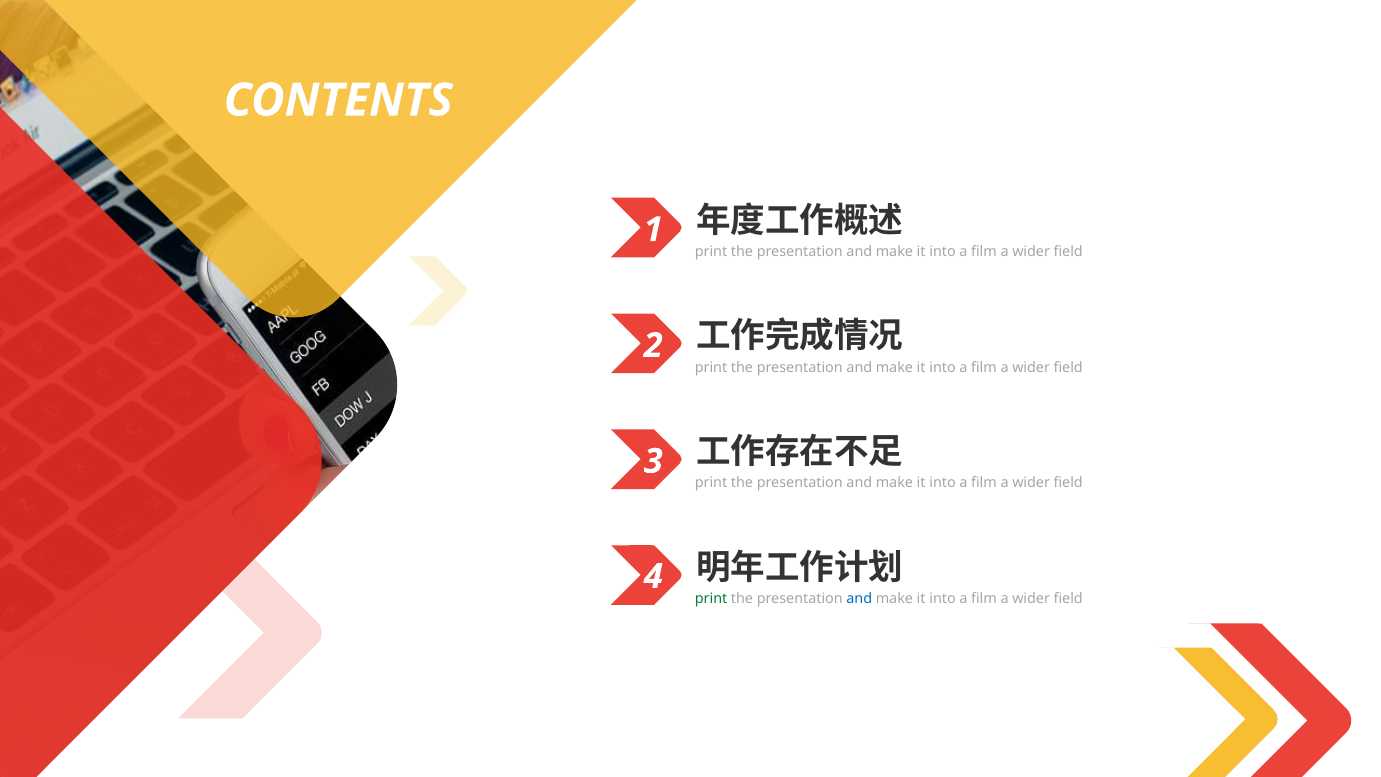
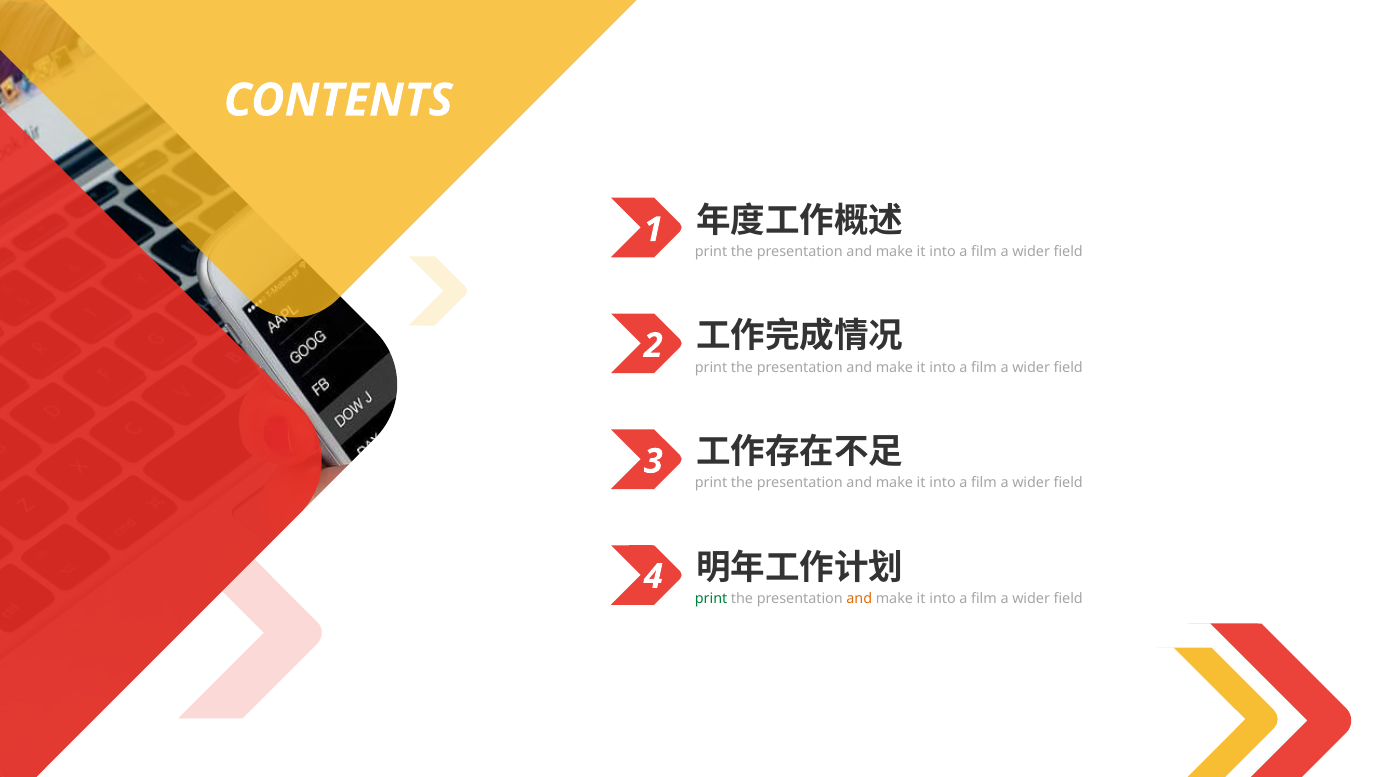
and at (859, 598) colour: blue -> orange
